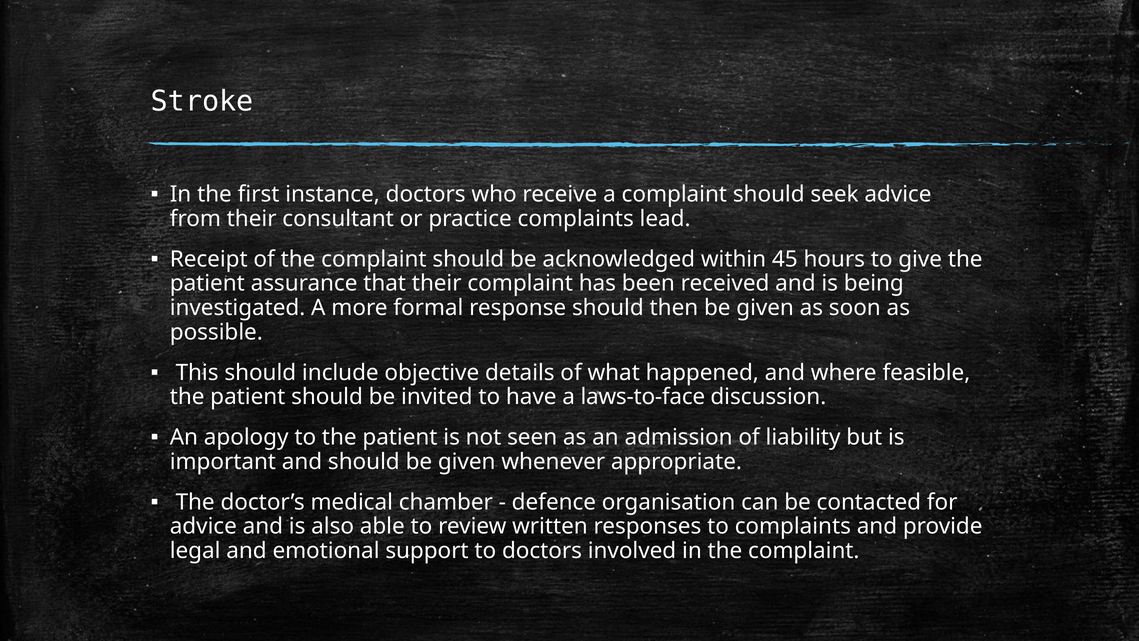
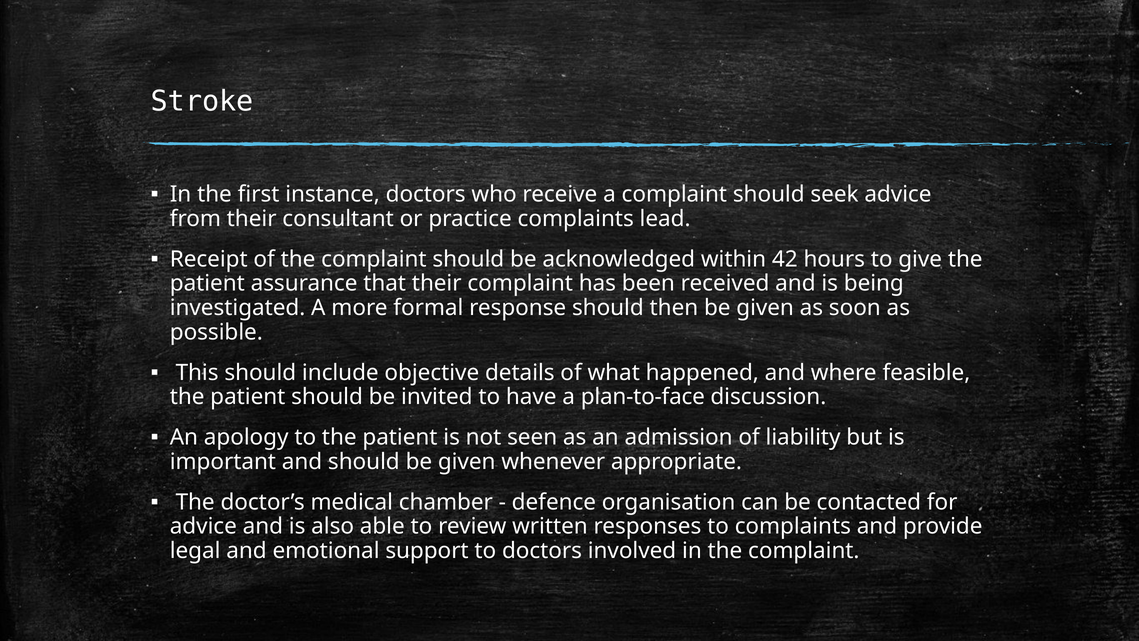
45: 45 -> 42
laws-to-face: laws-to-face -> plan-to-face
